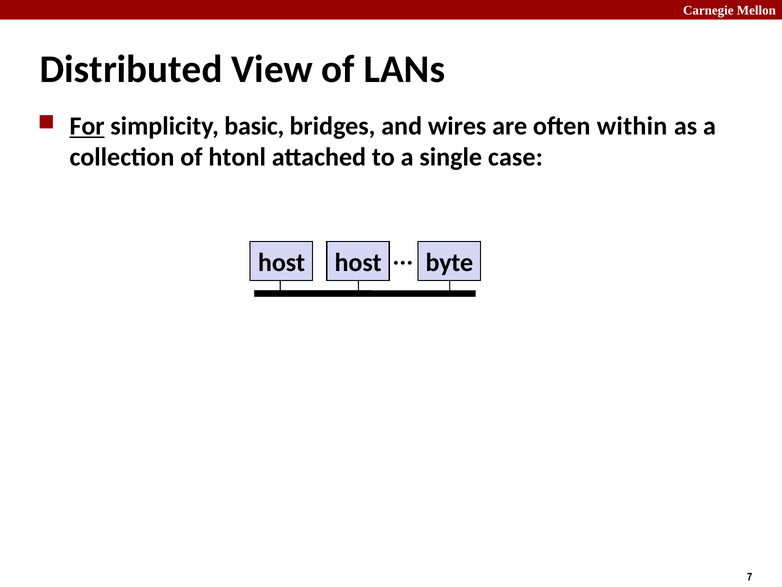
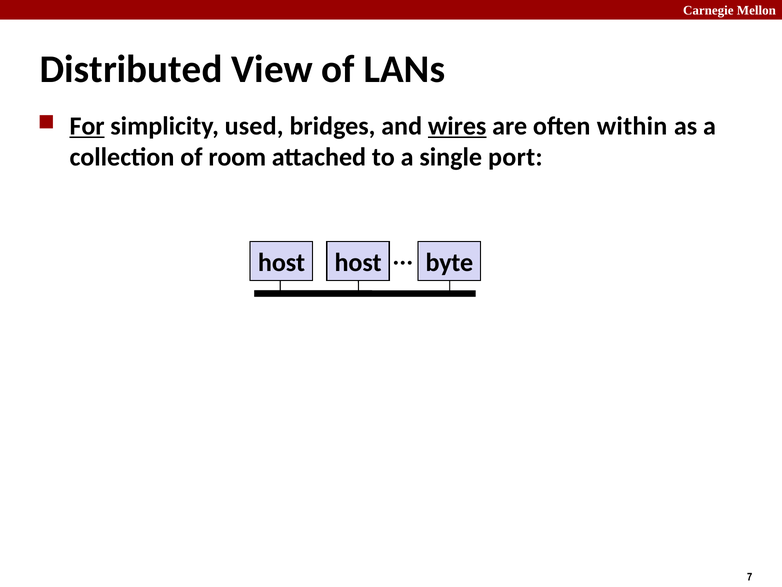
basic: basic -> used
wires underline: none -> present
htonl: htonl -> room
case: case -> port
